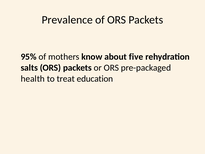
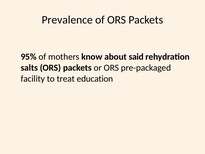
five: five -> said
health: health -> facility
